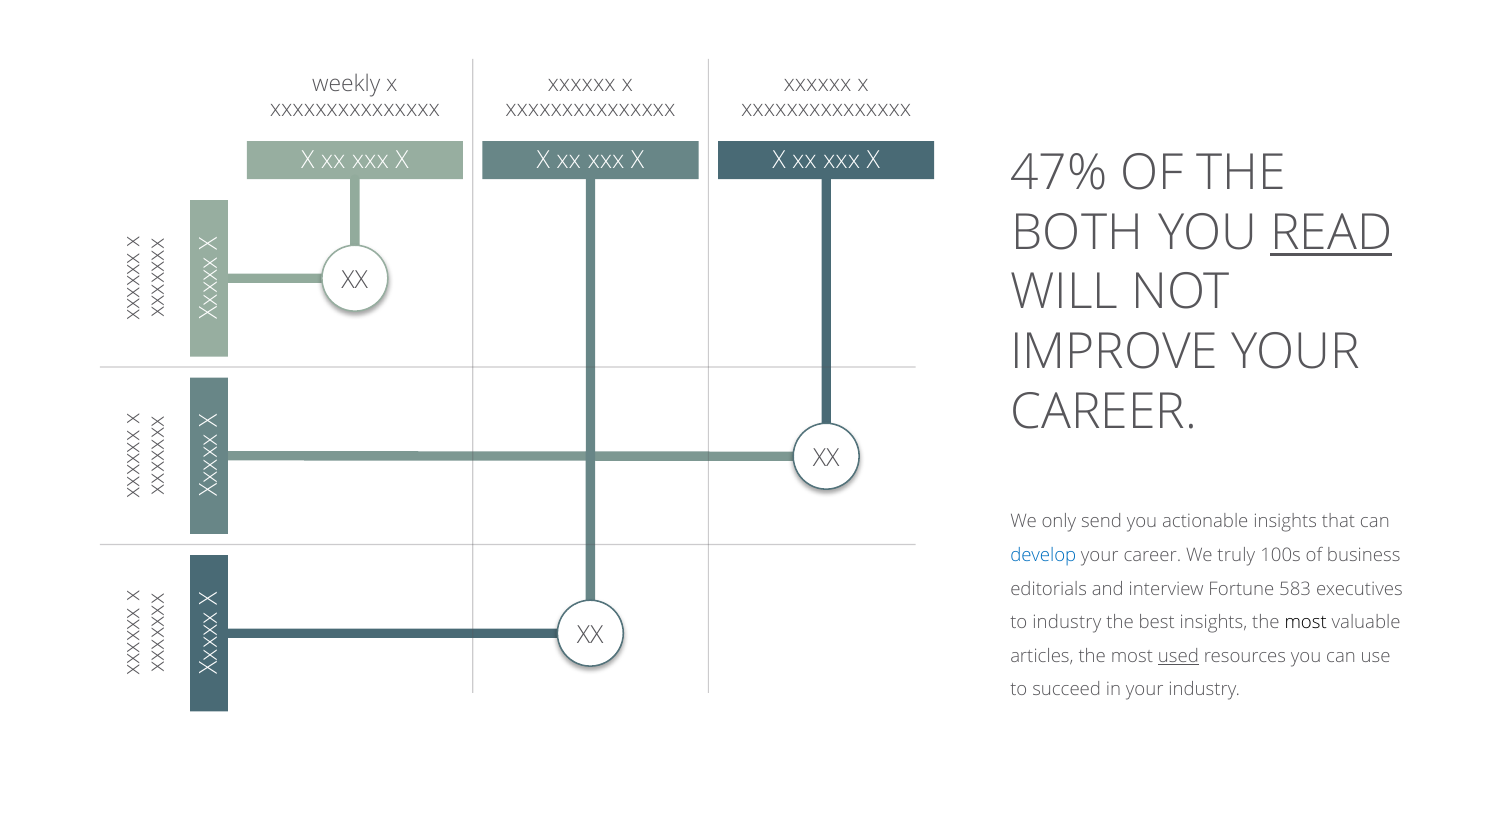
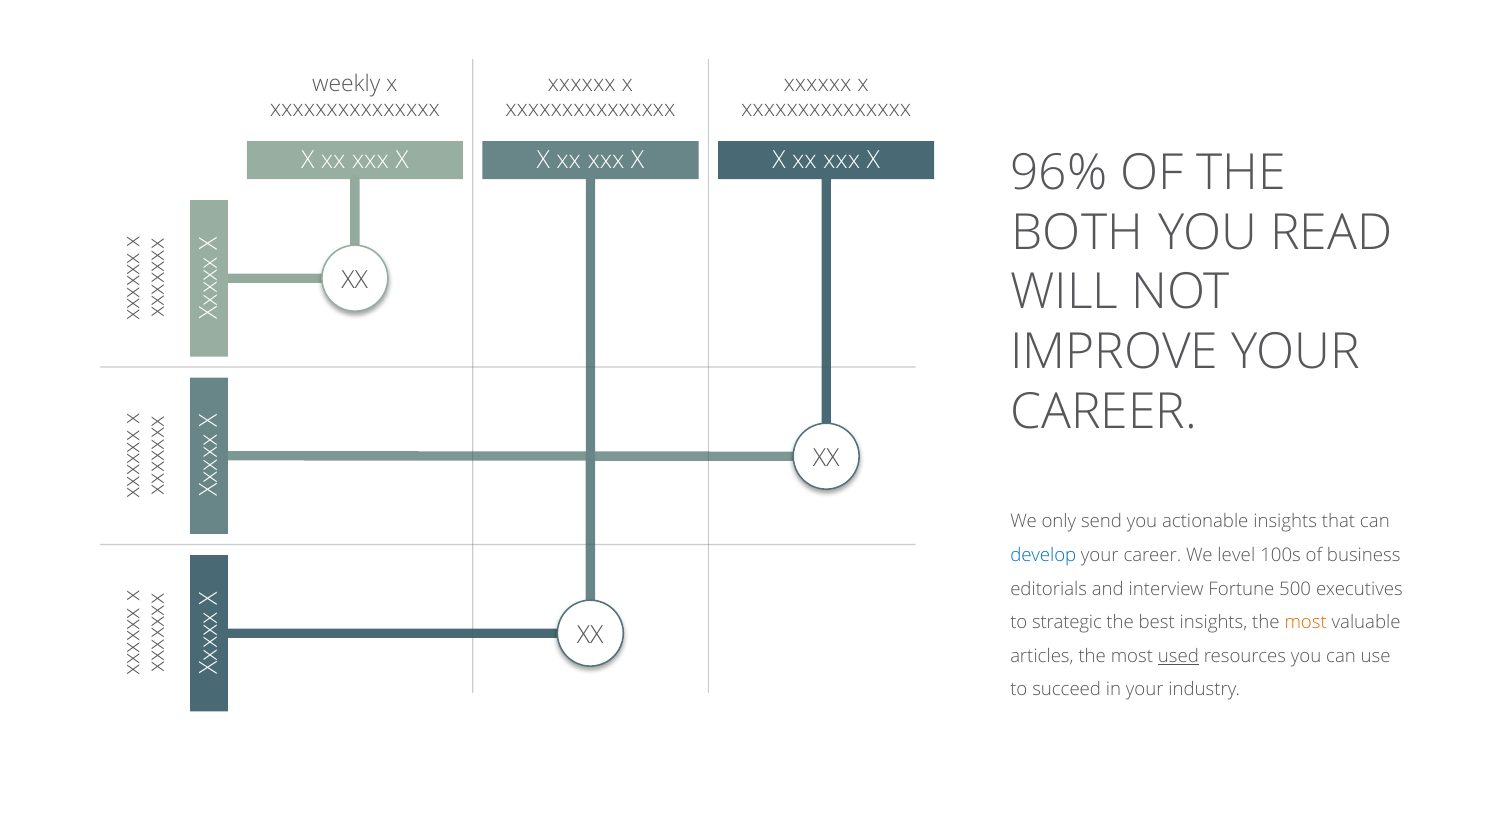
47%: 47% -> 96%
READ underline: present -> none
truly: truly -> level
583: 583 -> 500
to industry: industry -> strategic
most at (1306, 622) colour: black -> orange
